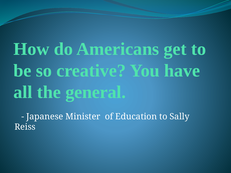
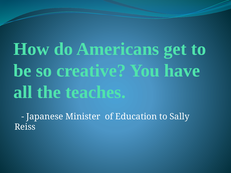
general: general -> teaches
